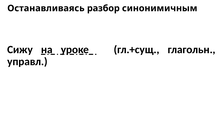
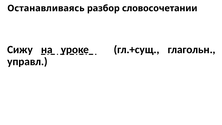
синонимичным: синонимичным -> словосочетании
